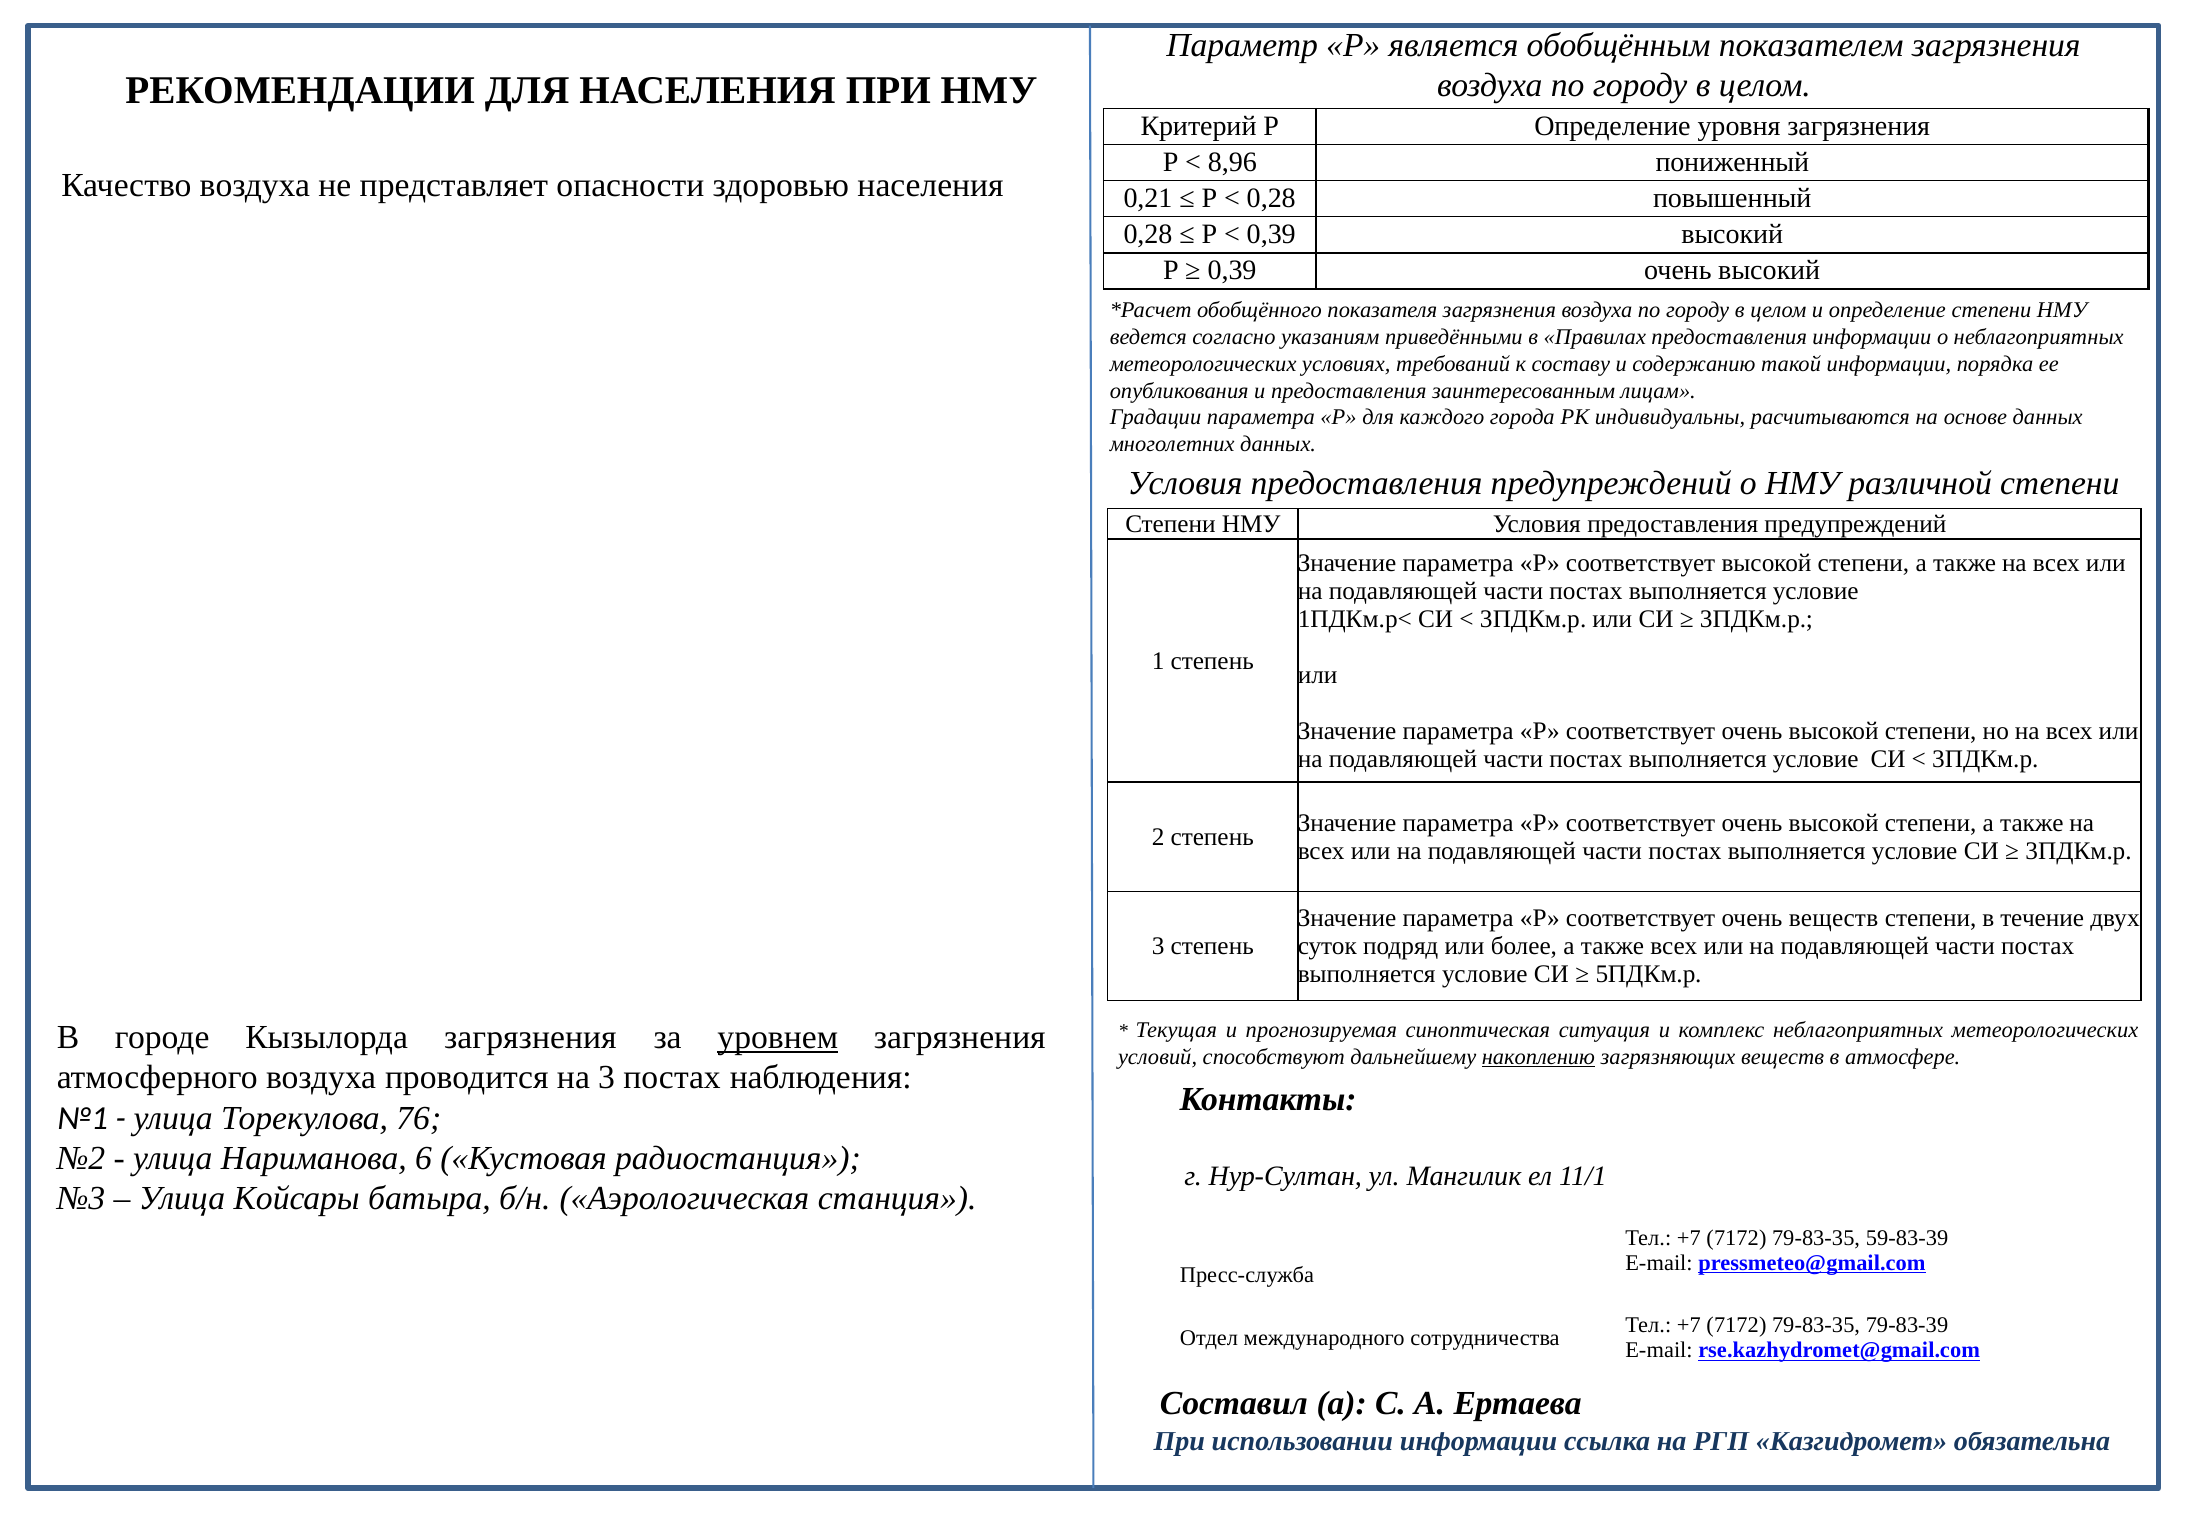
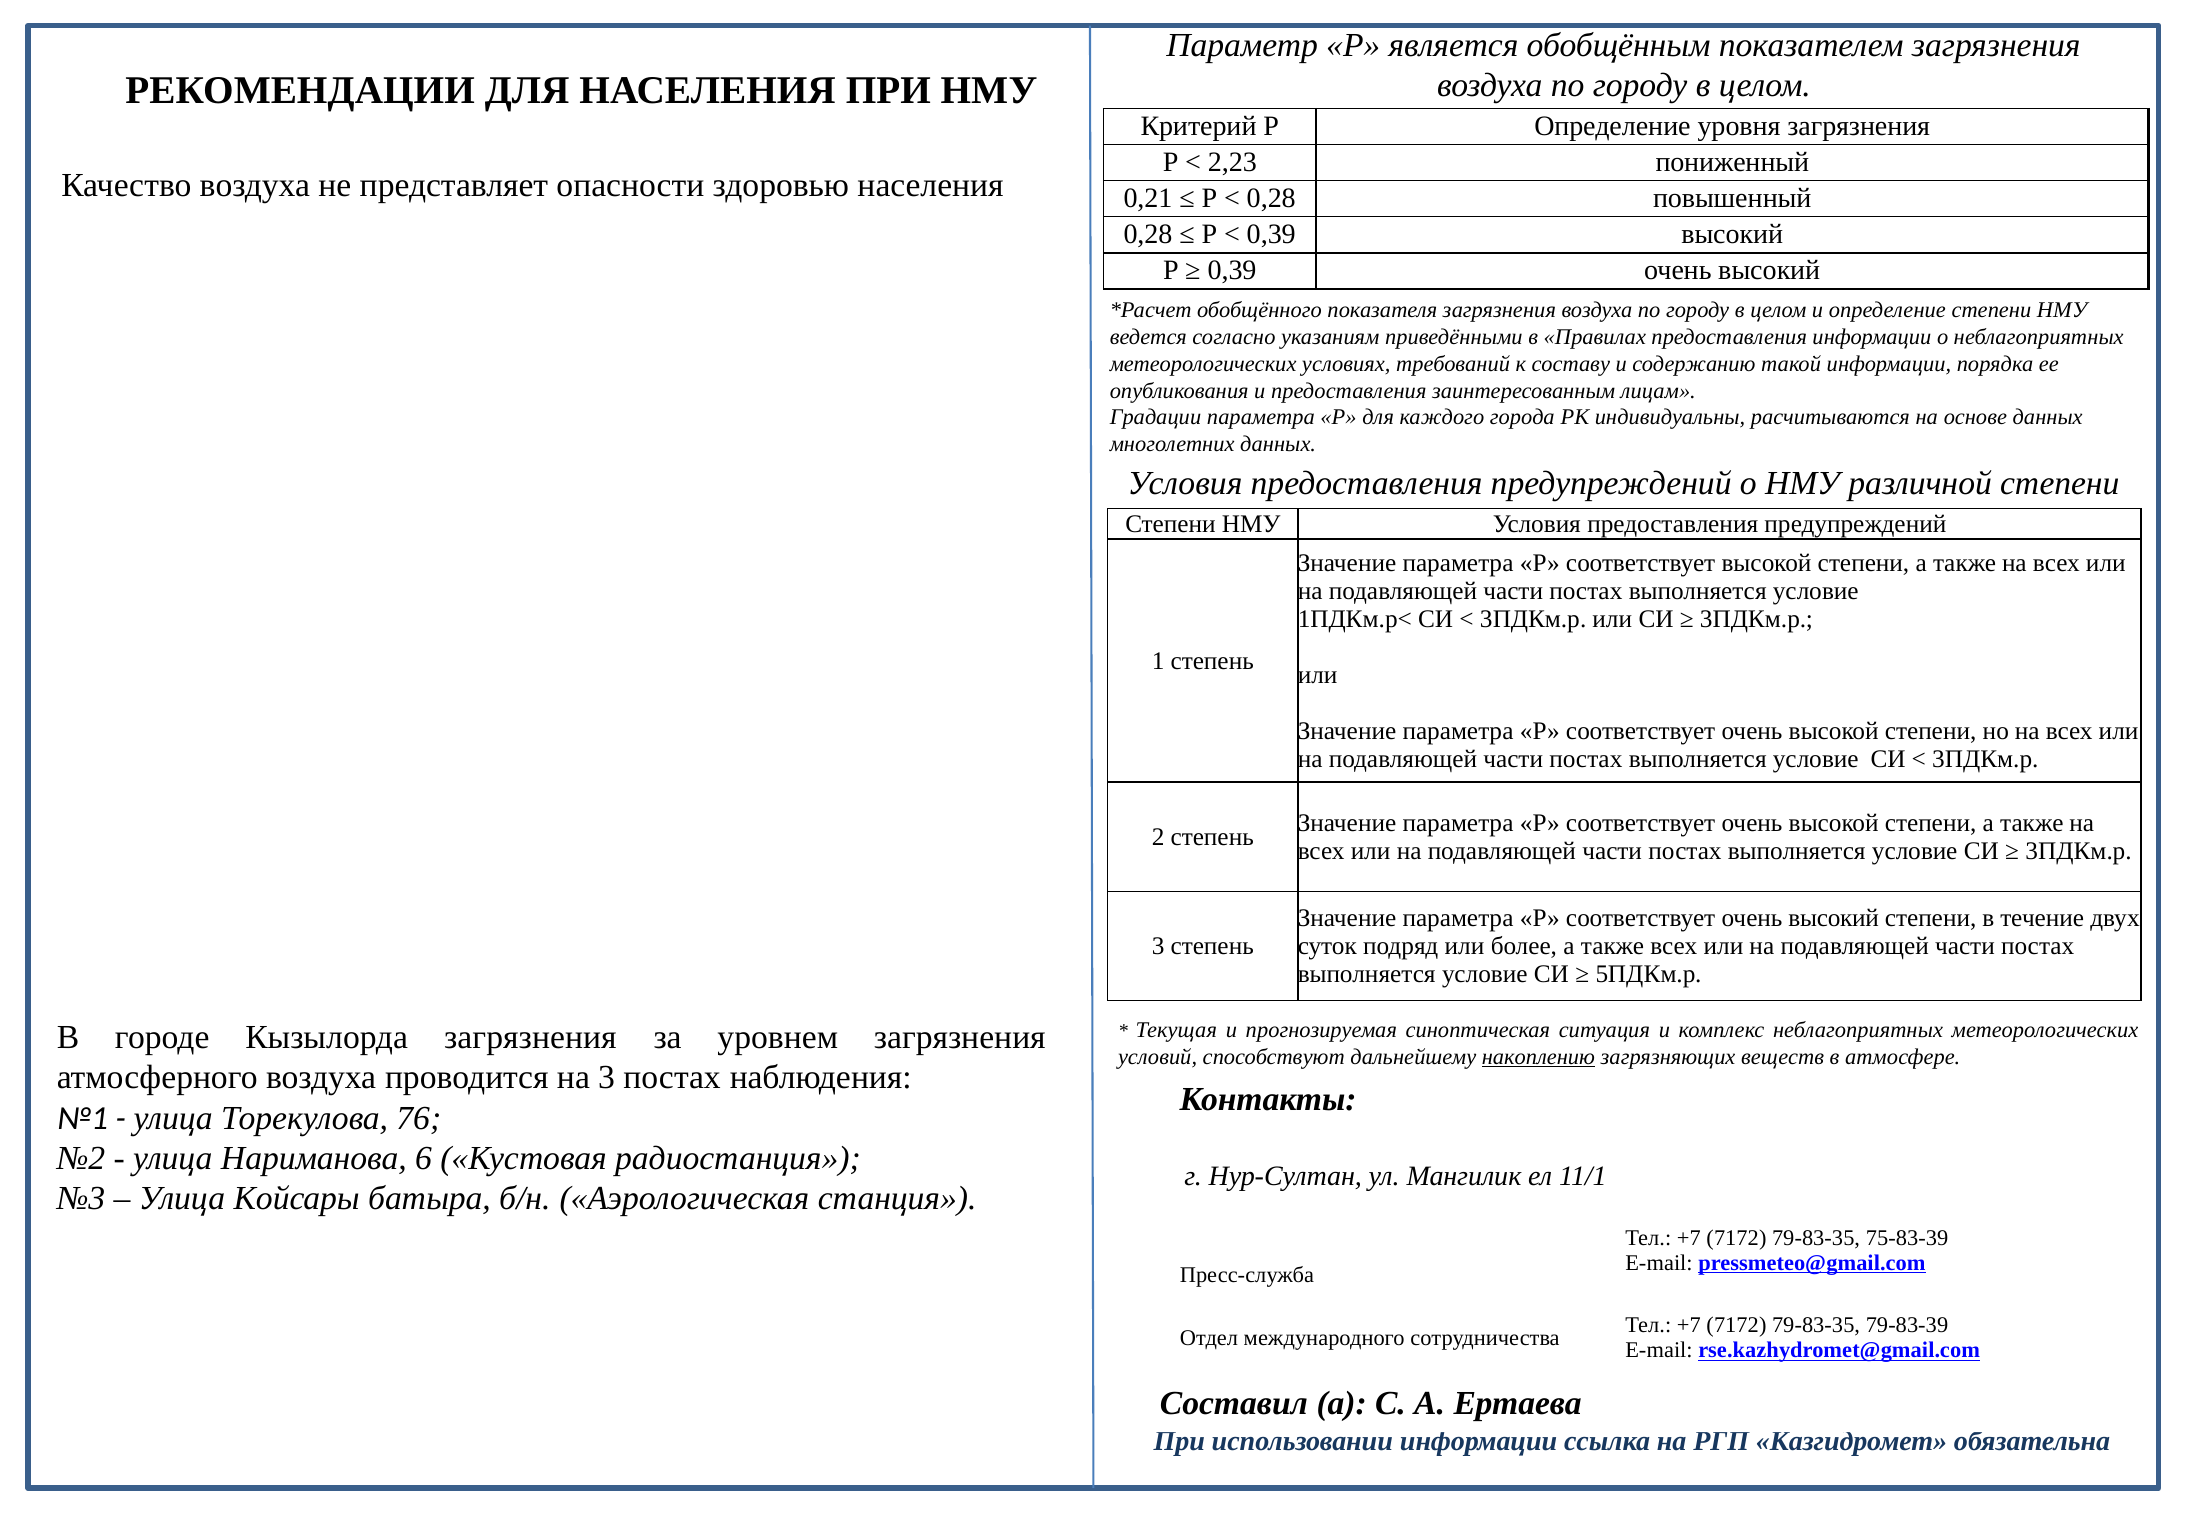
8,96: 8,96 -> 2,23
соответствует очень веществ: веществ -> высокий
уровнем underline: present -> none
59-83-39: 59-83-39 -> 75-83-39
